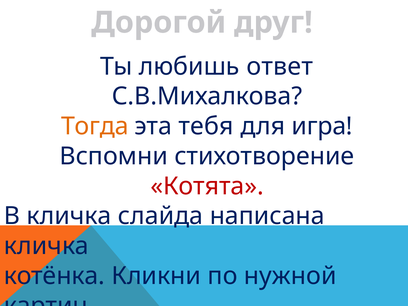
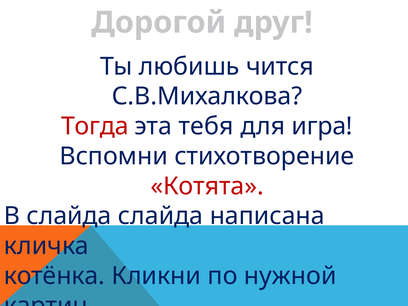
любишь ответ: ответ -> чится
Тогда colour: orange -> red
В кличка: кличка -> слайда
